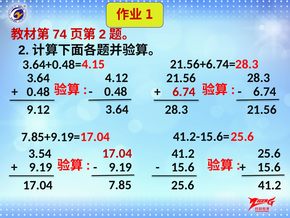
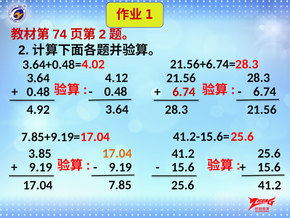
4.15: 4.15 -> 4.02
9.12: 9.12 -> 4.92
17.04 at (117, 153) colour: red -> orange
3.54: 3.54 -> 3.85
